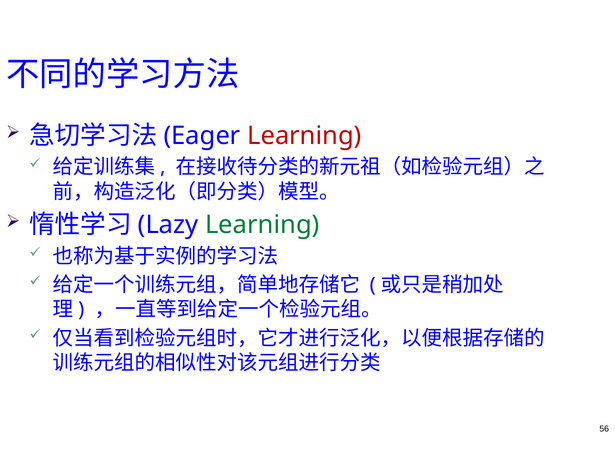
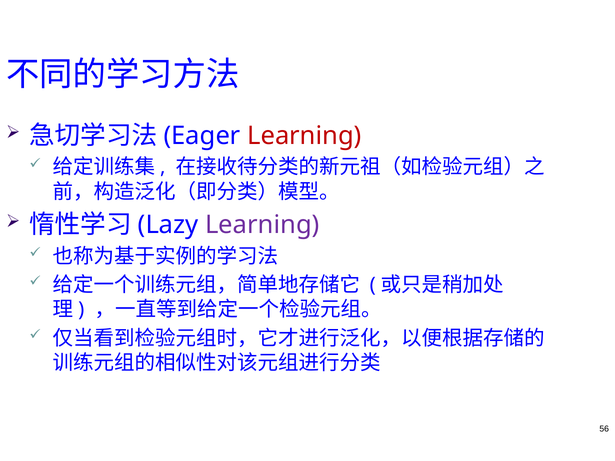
Learning at (262, 225) colour: green -> purple
